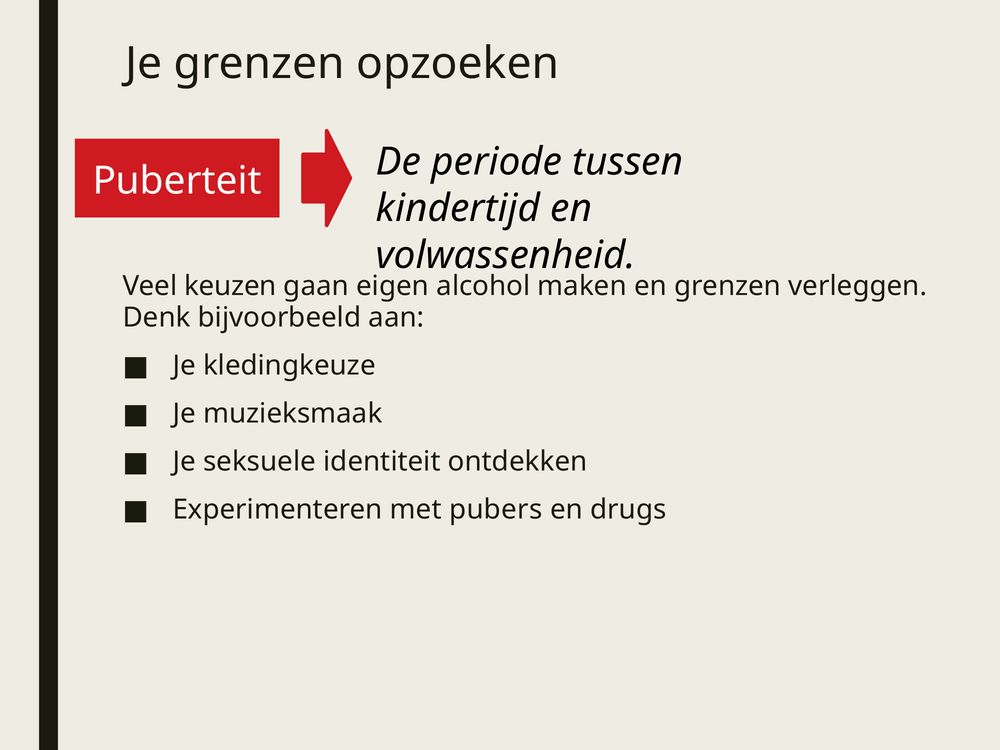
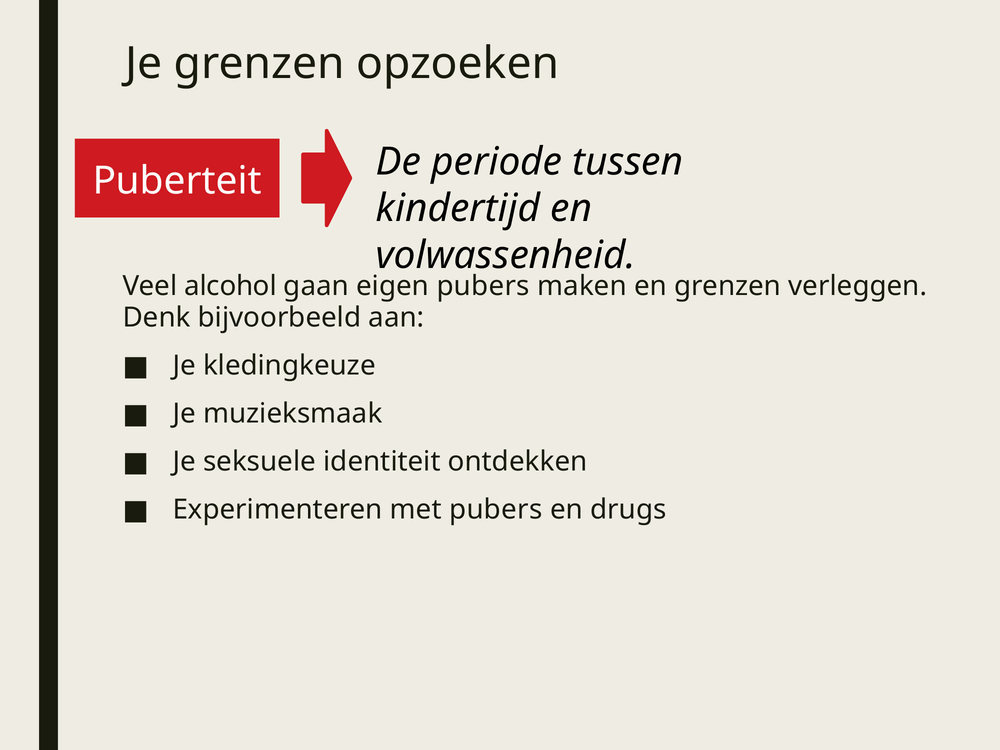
keuzen: keuzen -> alcohol
eigen alcohol: alcohol -> pubers
